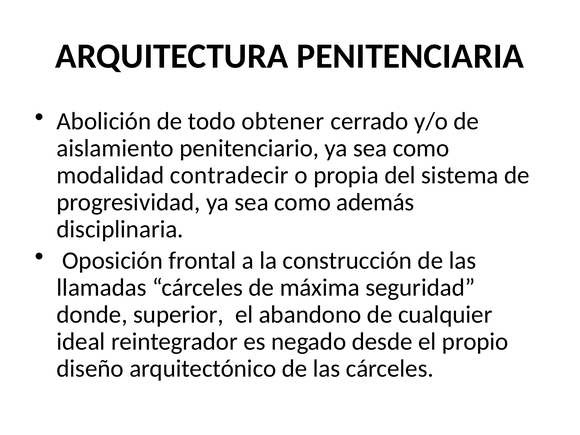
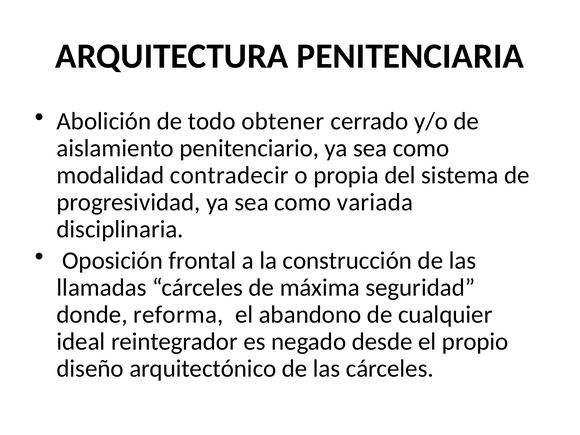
además: además -> variada
superior: superior -> reforma
